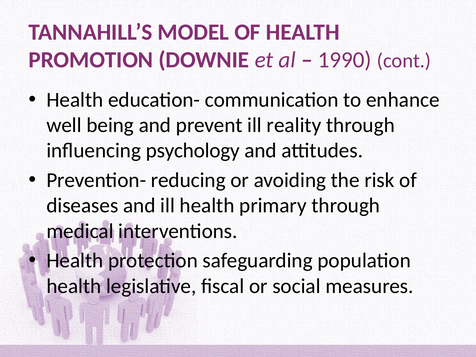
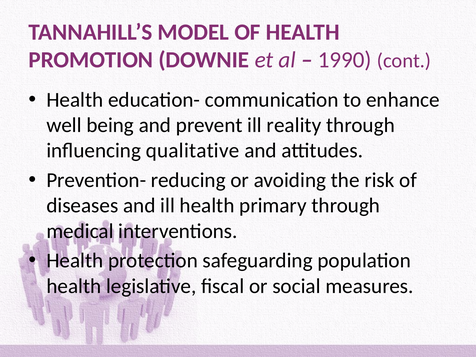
psychology: psychology -> qualitative
